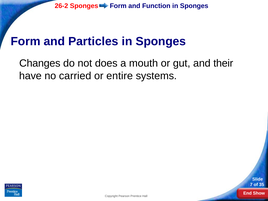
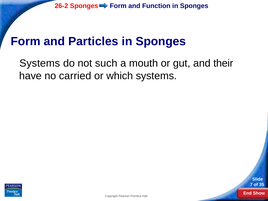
Changes at (40, 63): Changes -> Systems
does: does -> such
entire: entire -> which
